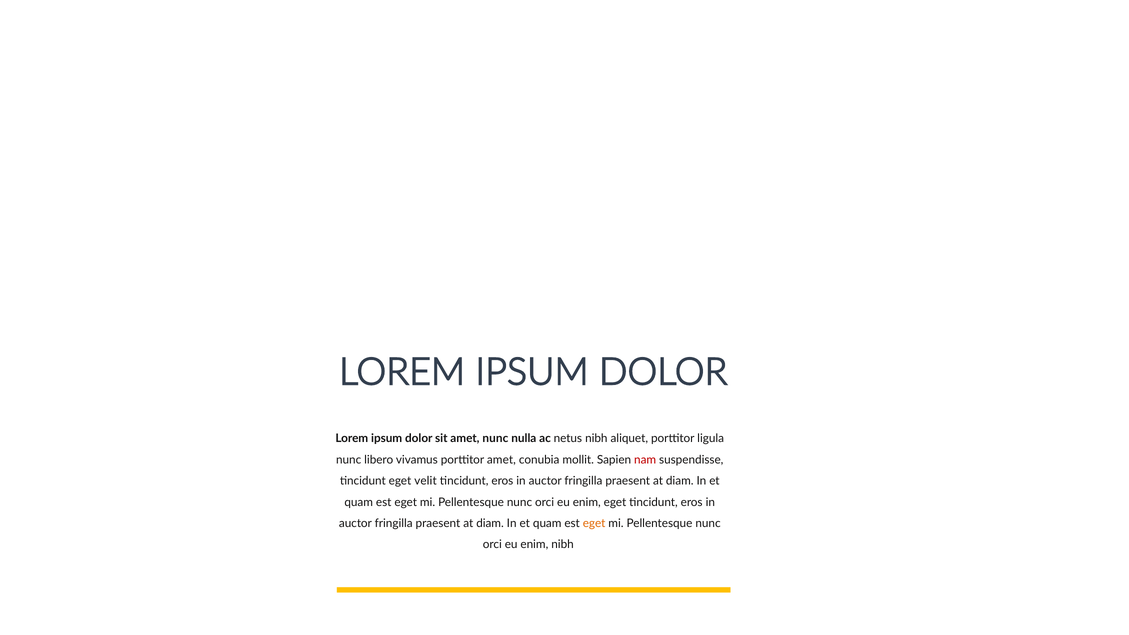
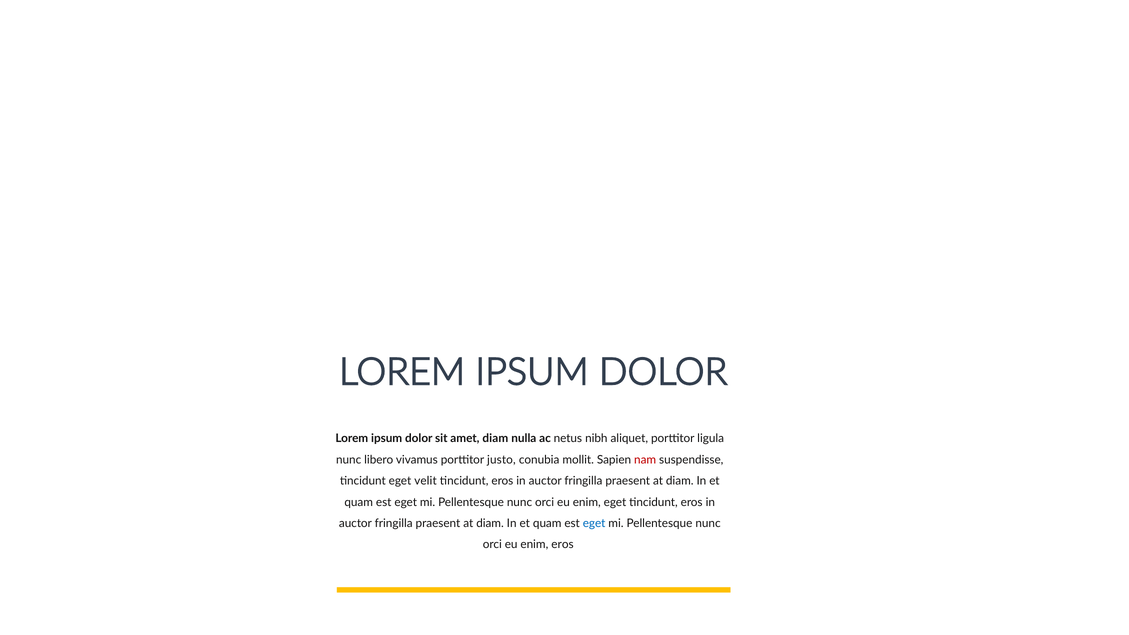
amet nunc: nunc -> diam
porttitor amet: amet -> justo
eget at (594, 523) colour: orange -> blue
enim nibh: nibh -> eros
